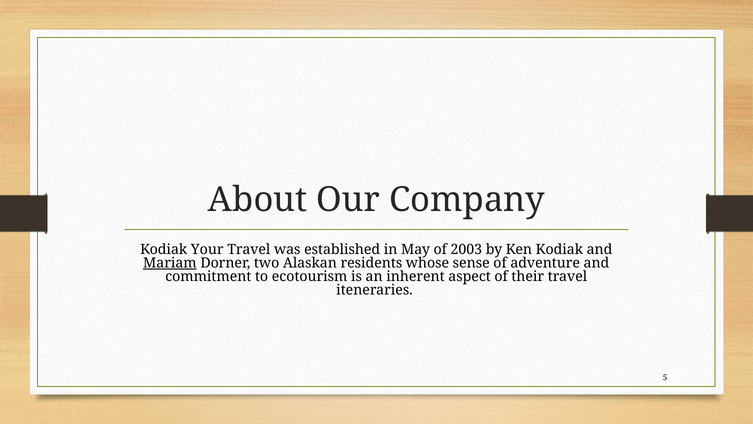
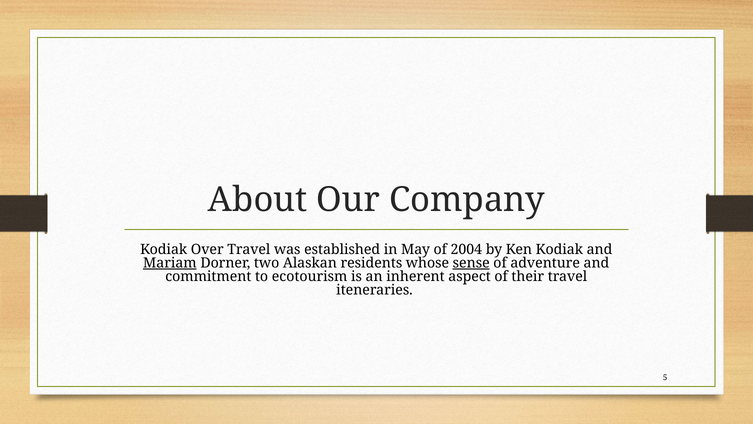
Your: Your -> Over
2003: 2003 -> 2004
sense underline: none -> present
